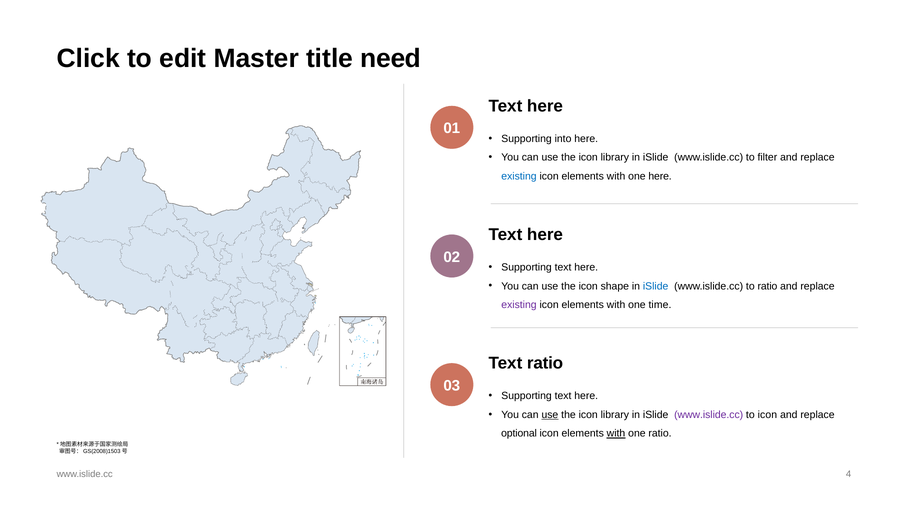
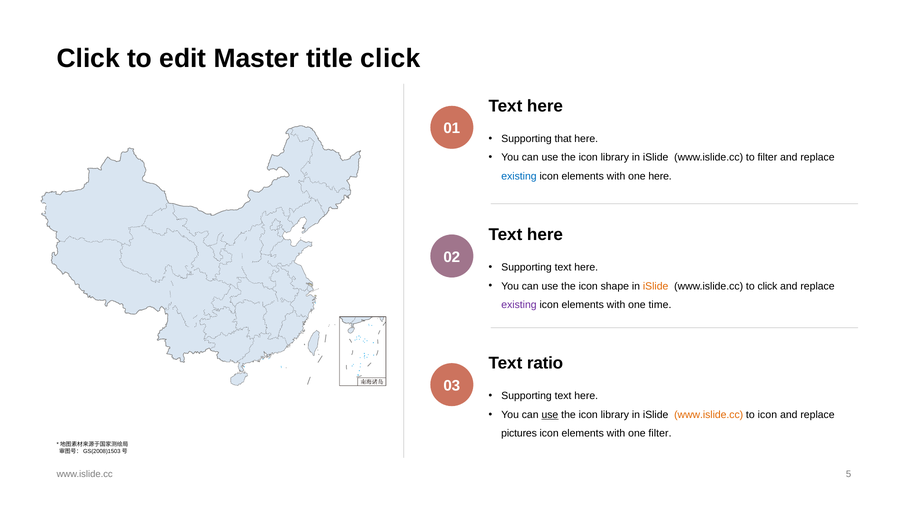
title need: need -> click
into: into -> that
iSlide at (656, 286) colour: blue -> orange
to ratio: ratio -> click
www.islide.cc at (709, 415) colour: purple -> orange
optional: optional -> pictures
with at (616, 433) underline: present -> none
one ratio: ratio -> filter
4: 4 -> 5
